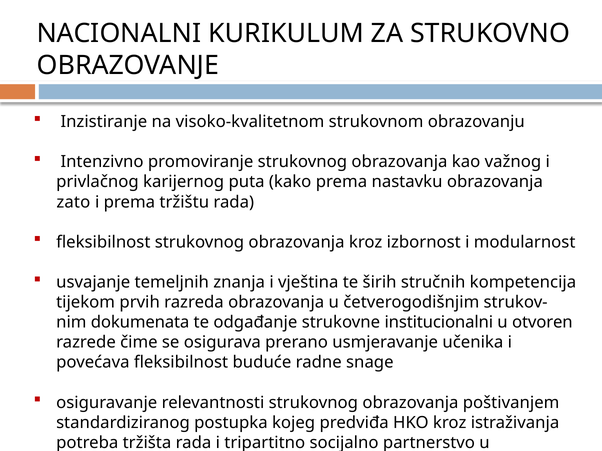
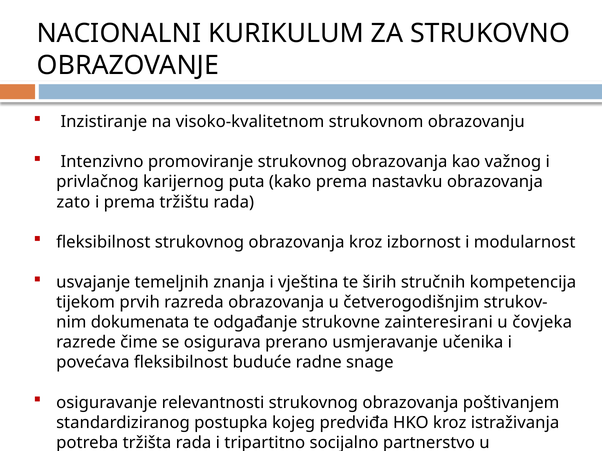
institucionalni: institucionalni -> zainteresirani
otvoren: otvoren -> čovjeka
